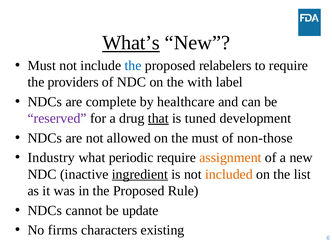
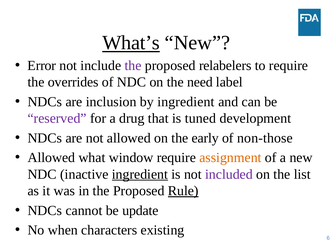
Must at (42, 65): Must -> Error
the at (133, 65) colour: blue -> purple
providers: providers -> overrides
with: with -> need
complete: complete -> inclusion
by healthcare: healthcare -> ingredient
that underline: present -> none
the must: must -> early
Industry at (51, 158): Industry -> Allowed
periodic: periodic -> window
included colour: orange -> purple
Rule underline: none -> present
firms: firms -> when
